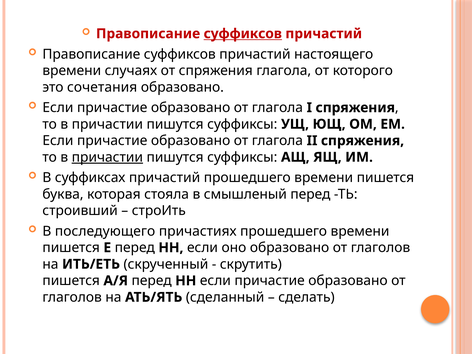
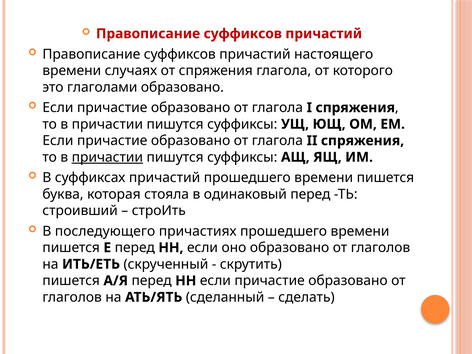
суффиксов at (243, 34) underline: present -> none
сочетания: сочетания -> глаголами
смышленый: смышленый -> одинаковый
